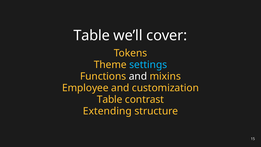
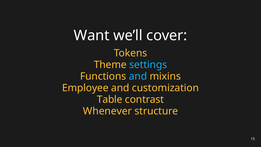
Table at (92, 35): Table -> Want
and at (138, 76) colour: white -> light blue
Extending: Extending -> Whenever
